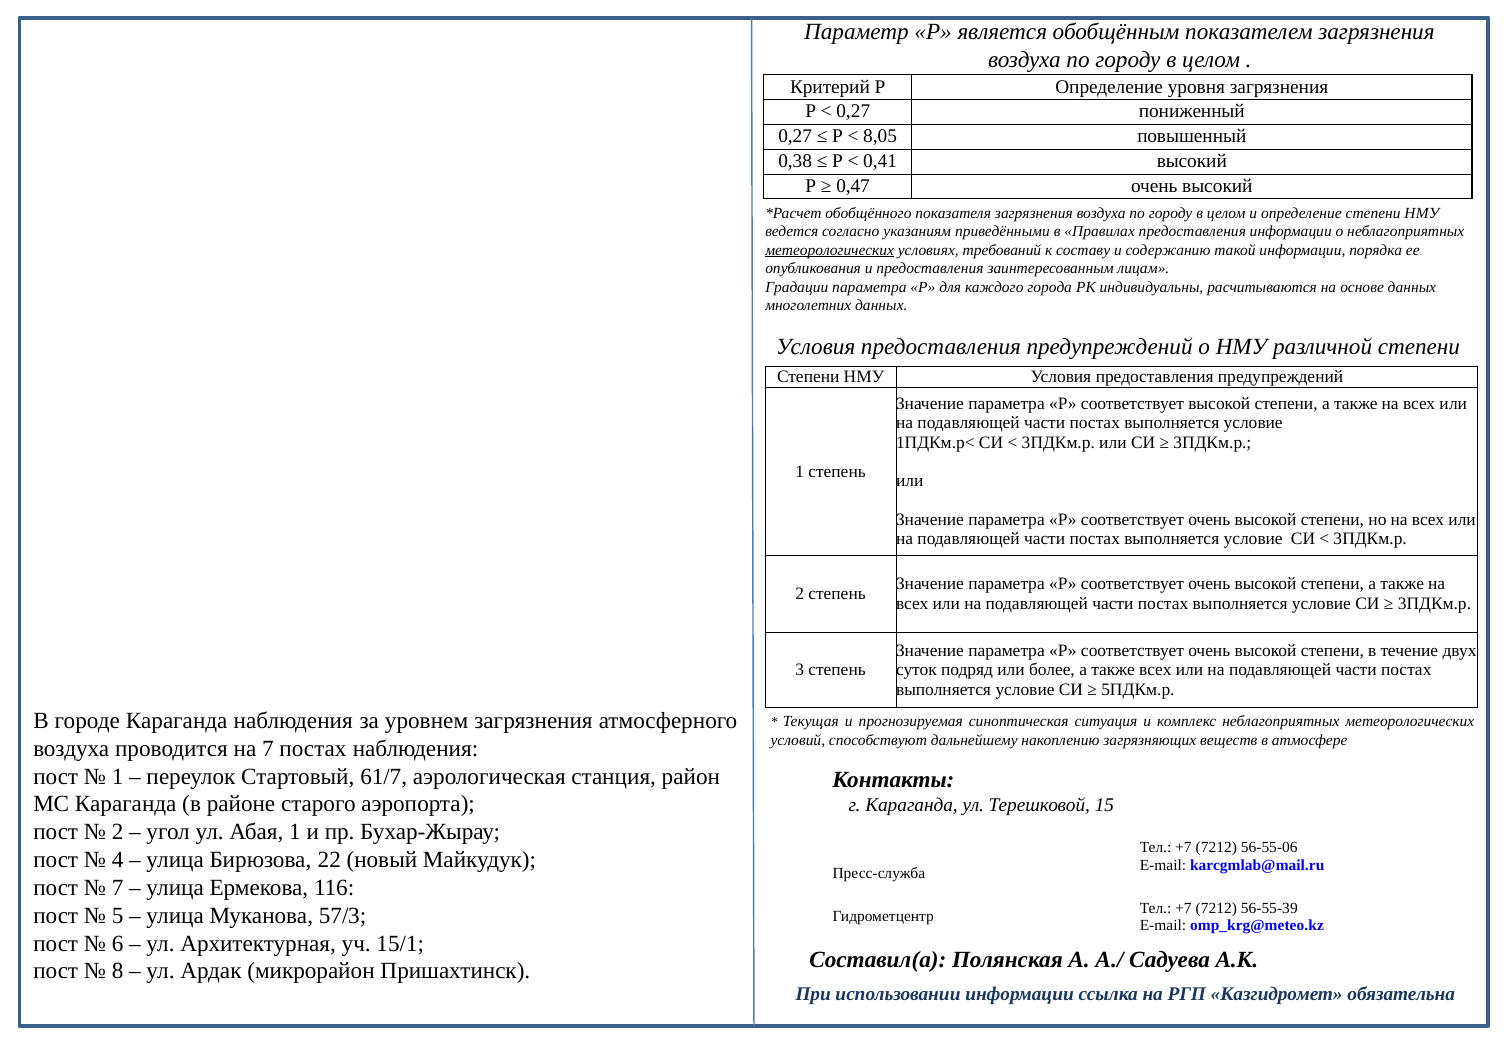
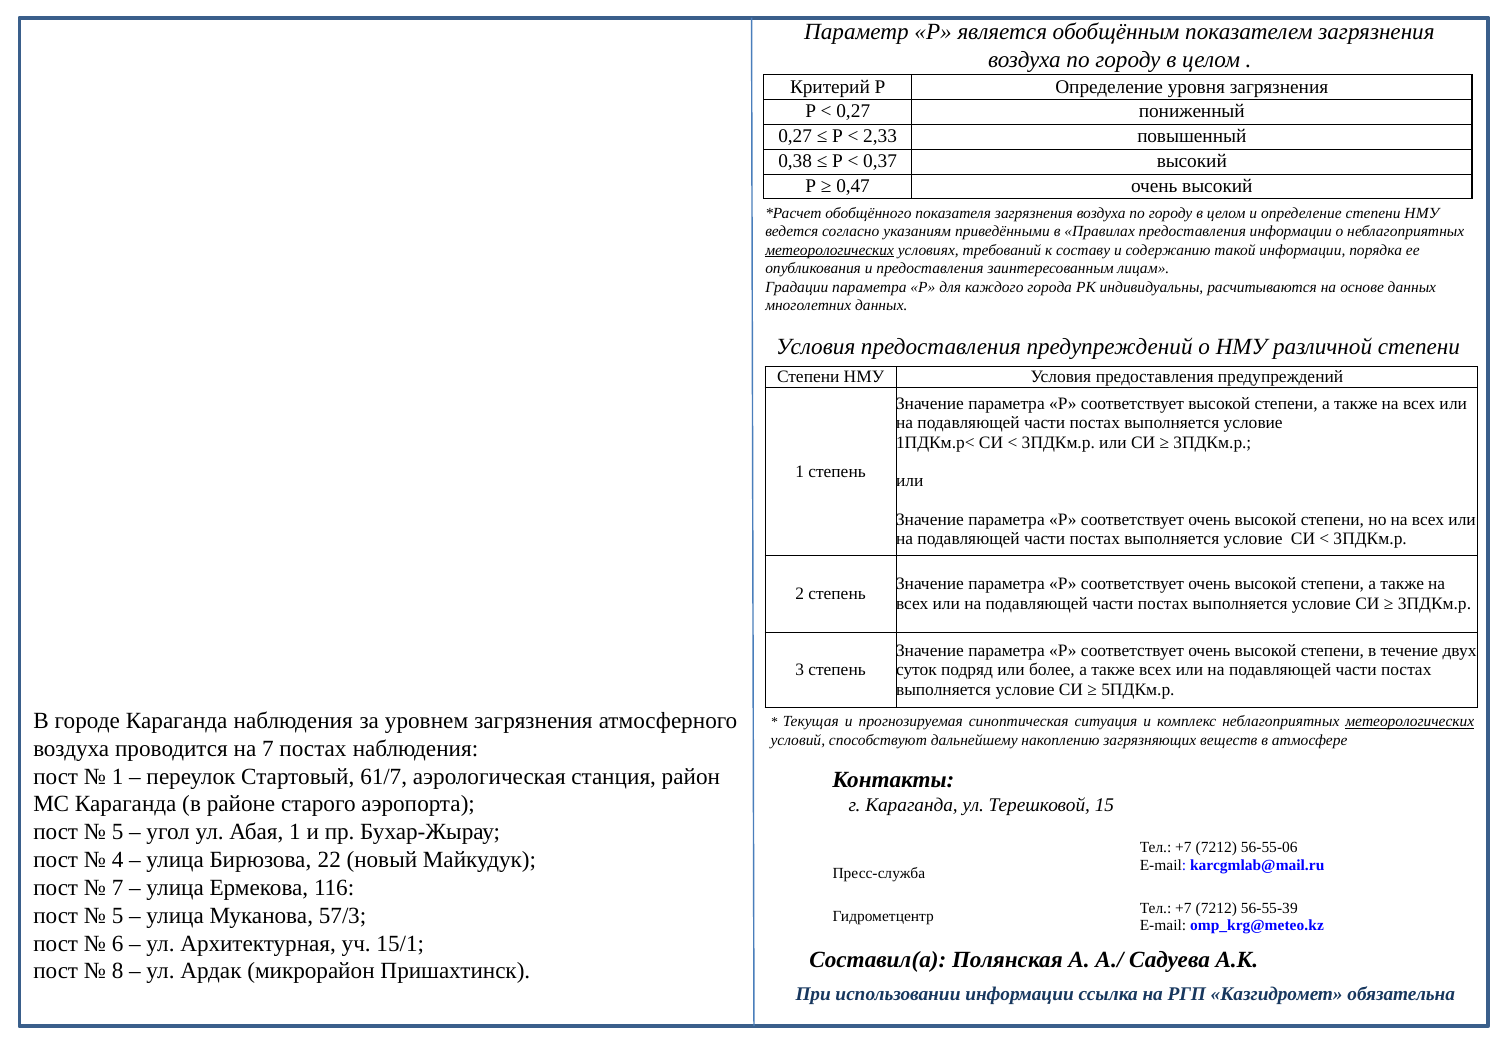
8,05: 8,05 -> 2,33
0,41: 0,41 -> 0,37
метеорологических at (1410, 722) underline: none -> present
2 at (118, 832): 2 -> 5
